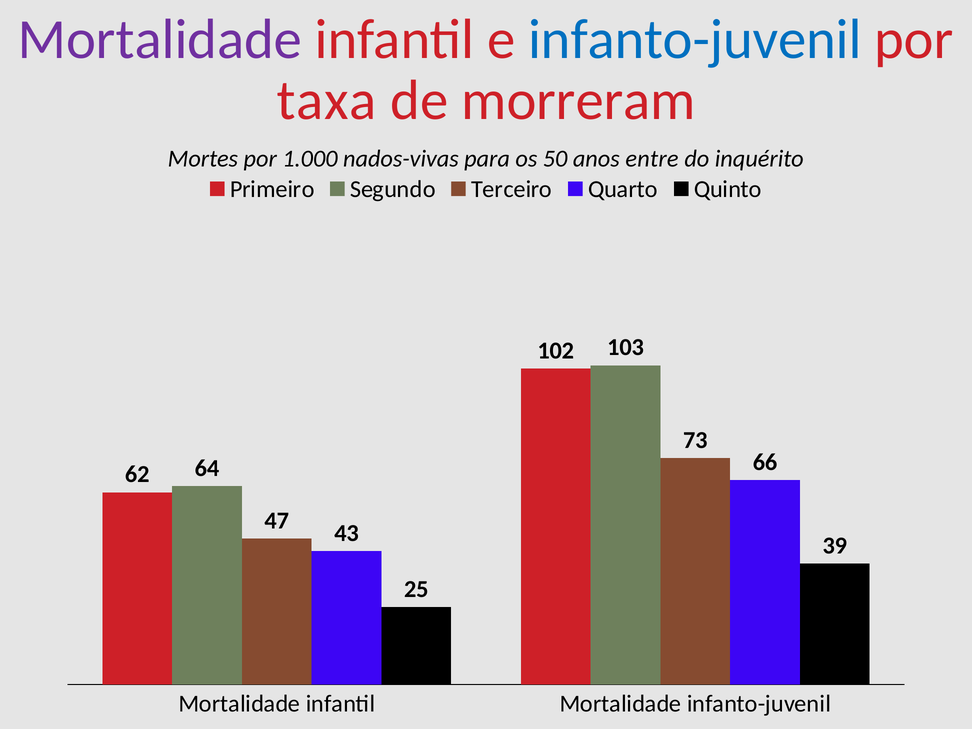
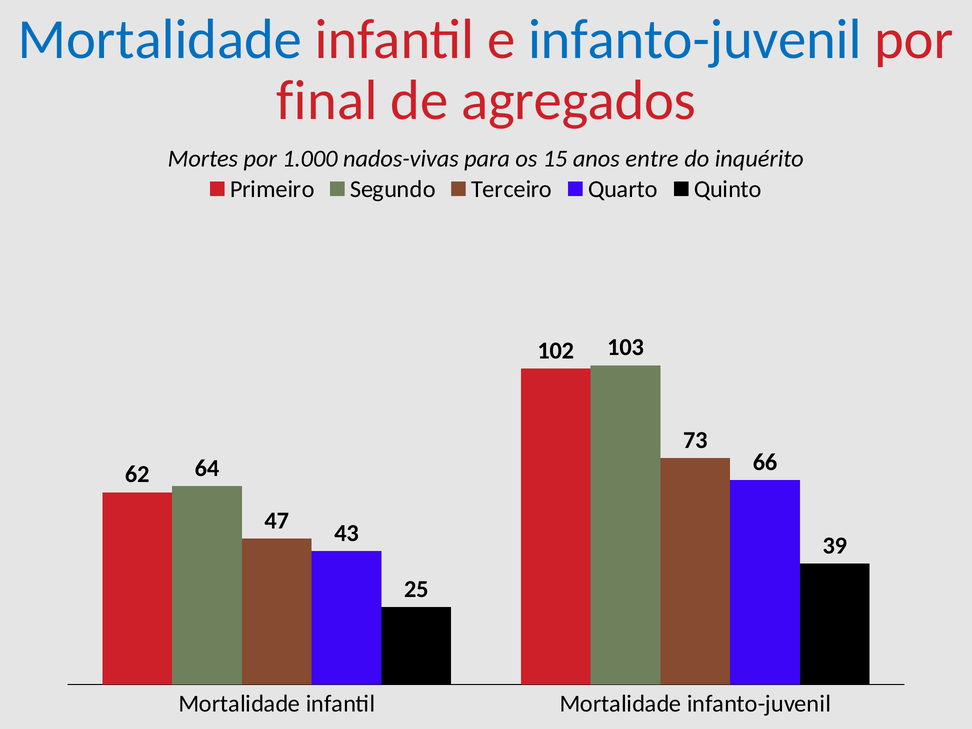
Mortalidade at (160, 39) colour: purple -> blue
taxa: taxa -> final
morreram: morreram -> agregados
50: 50 -> 15
